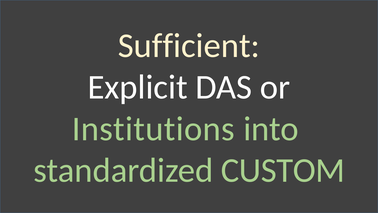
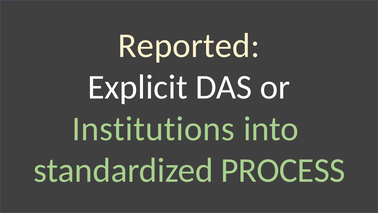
Sufficient: Sufficient -> Reported
CUSTOM: CUSTOM -> PROCESS
